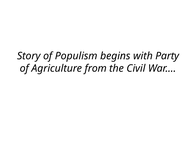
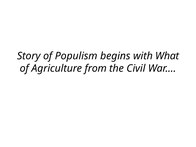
Party: Party -> What
